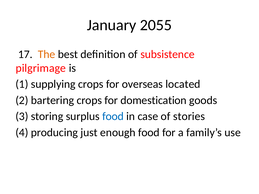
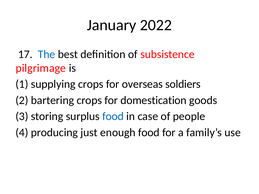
2055: 2055 -> 2022
The colour: orange -> blue
located: located -> soldiers
stories: stories -> people
